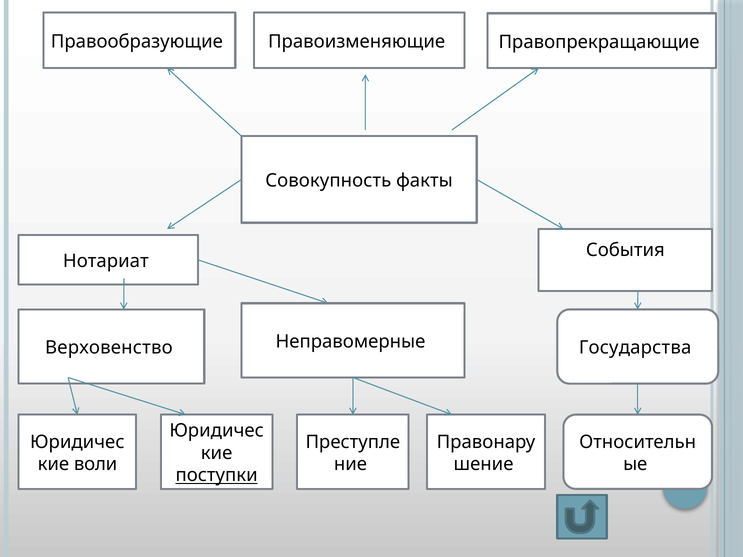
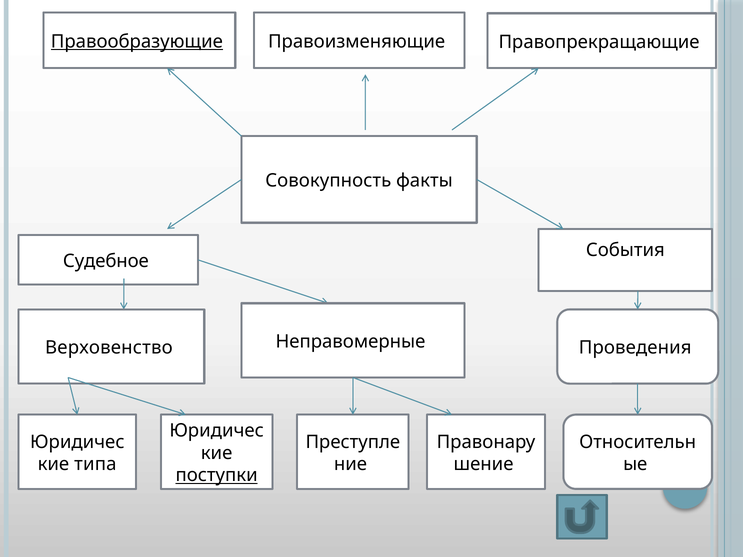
Правообразующие underline: none -> present
Нотариат: Нотариат -> Судебное
Государства: Государства -> Проведения
воли: воли -> типа
